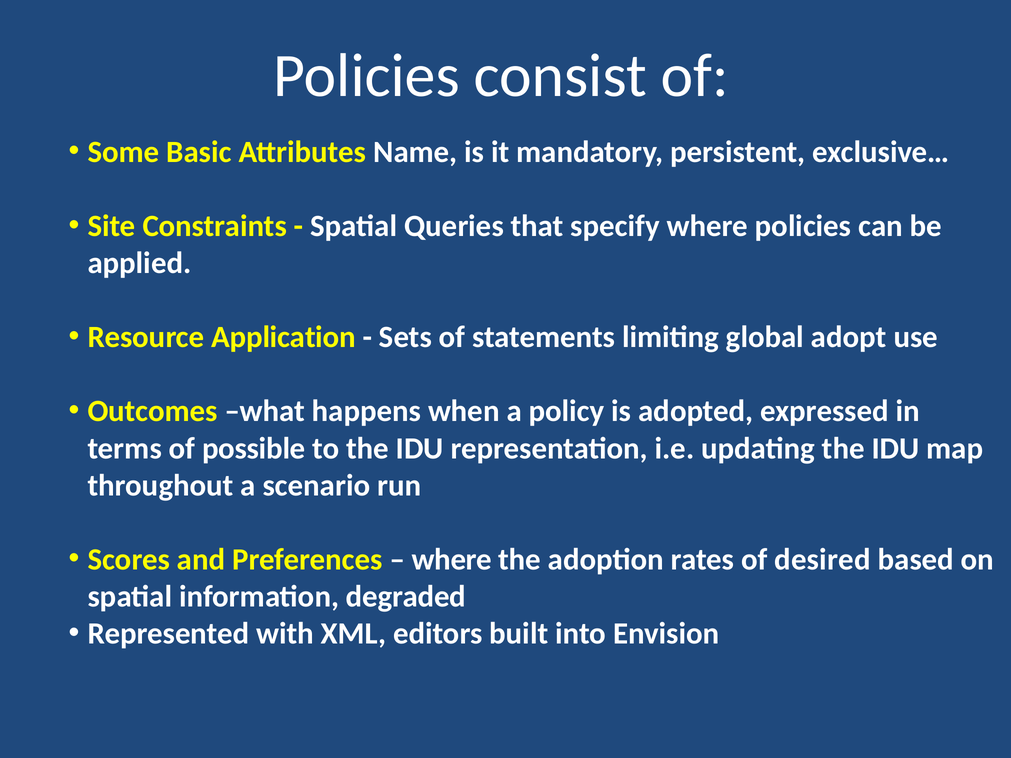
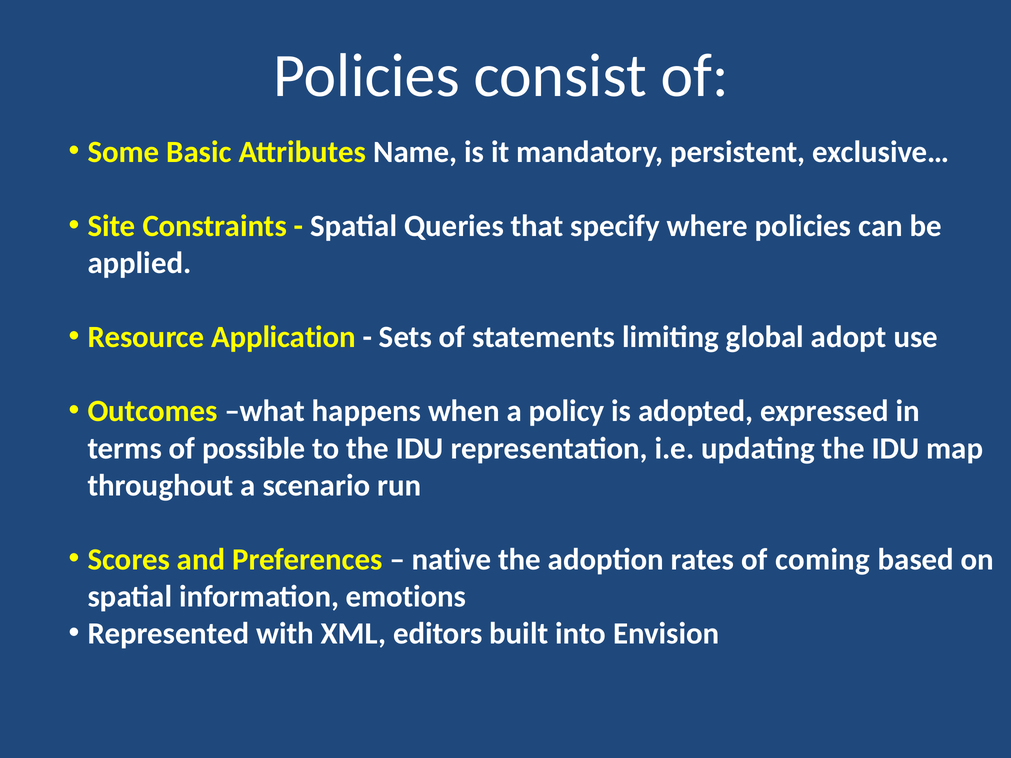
where at (452, 560): where -> native
desired: desired -> coming
degraded: degraded -> emotions
